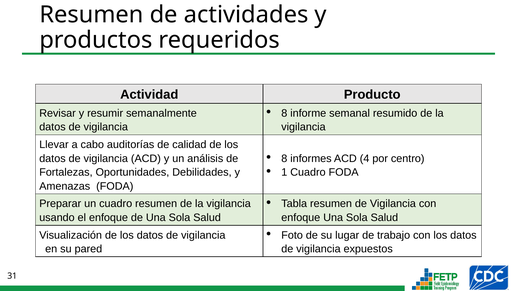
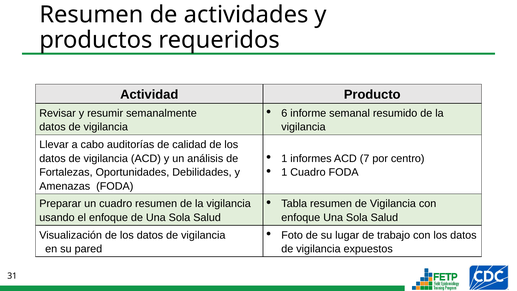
8 at (284, 113): 8 -> 6
8 at (284, 158): 8 -> 1
4: 4 -> 7
